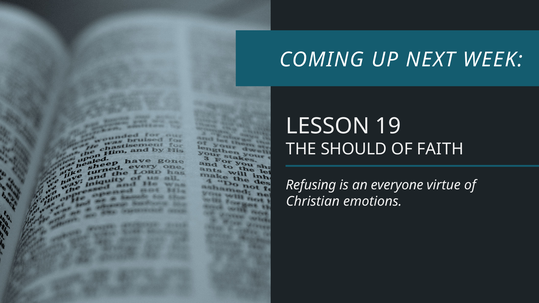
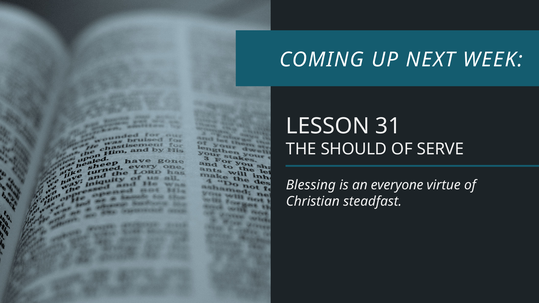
19: 19 -> 31
FAITH: FAITH -> SERVE
Refusing: Refusing -> Blessing
emotions: emotions -> steadfast
